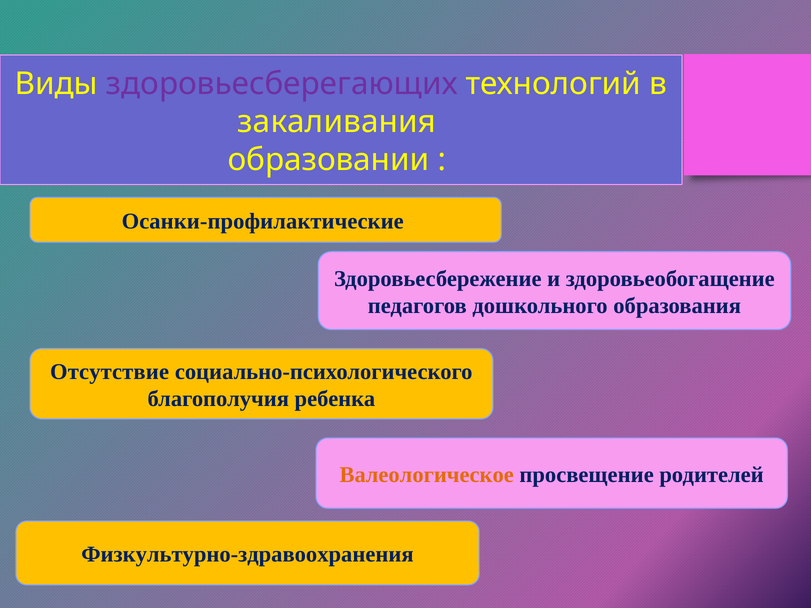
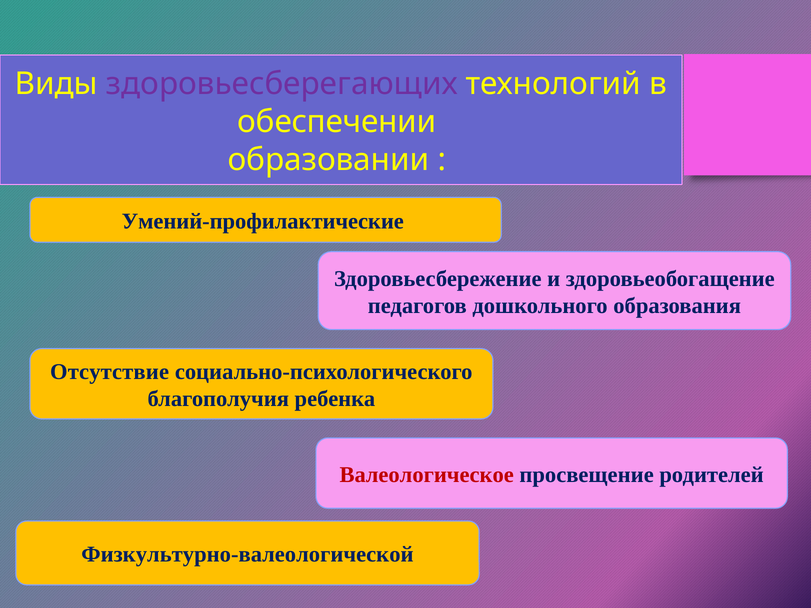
закаливания: закаливания -> обеспечении
Осанки-профилактические: Осанки-профилактические -> Умений-профилактические
Валеологическое colour: orange -> red
Физкультурно-здравоохранения: Физкультурно-здравоохранения -> Физкультурно-валеологической
